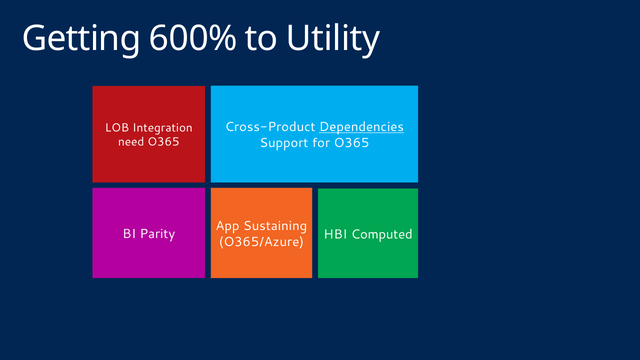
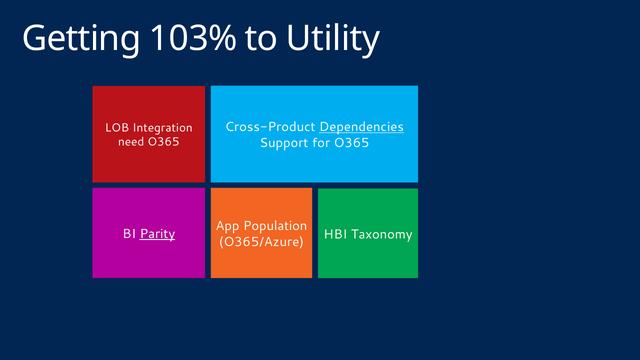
600%: 600% -> 103%
Sustaining: Sustaining -> Population
Parity underline: none -> present
Computed: Computed -> Taxonomy
